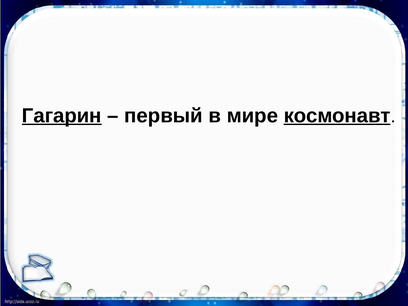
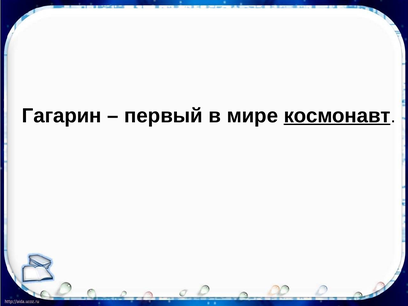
Гагарин underline: present -> none
